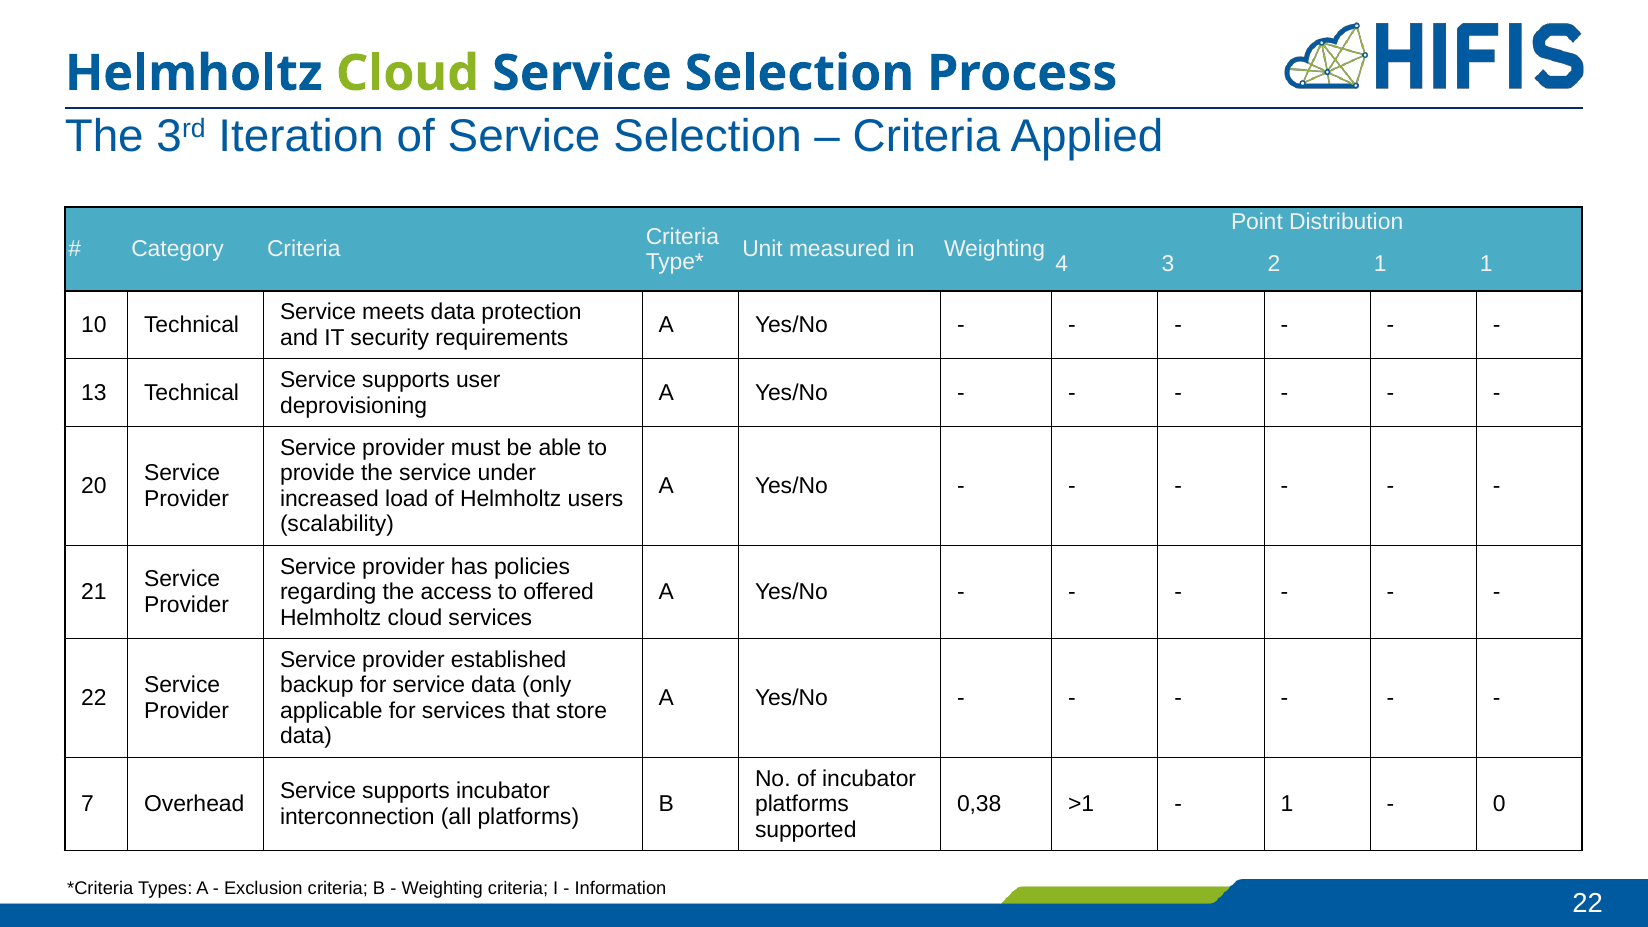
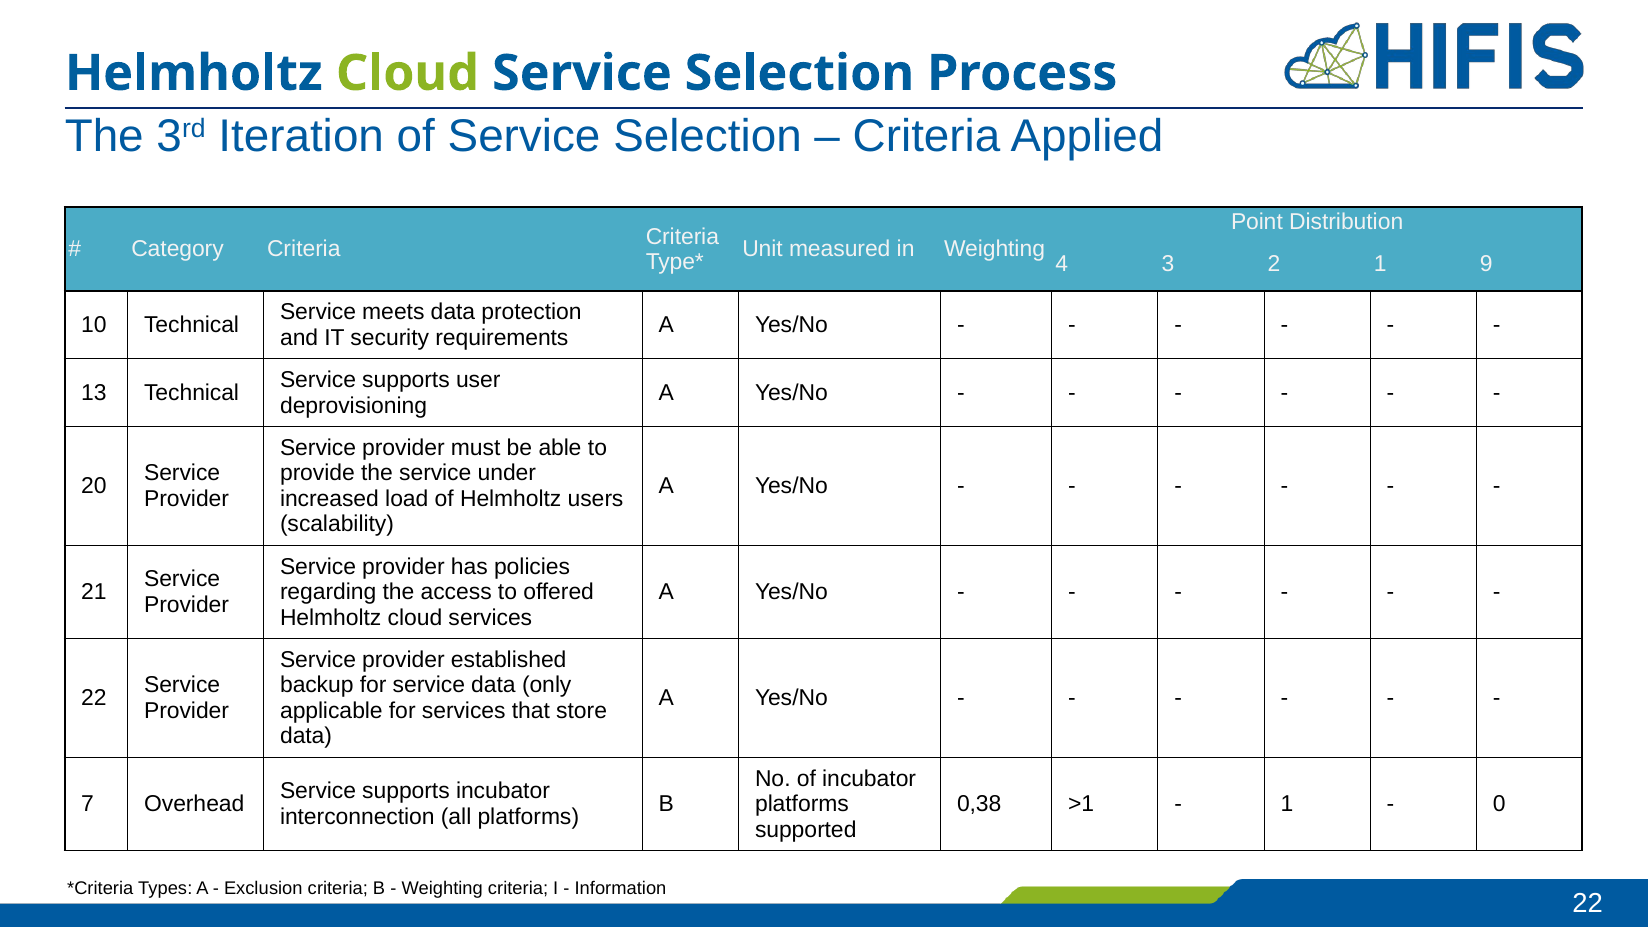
1 1: 1 -> 9
